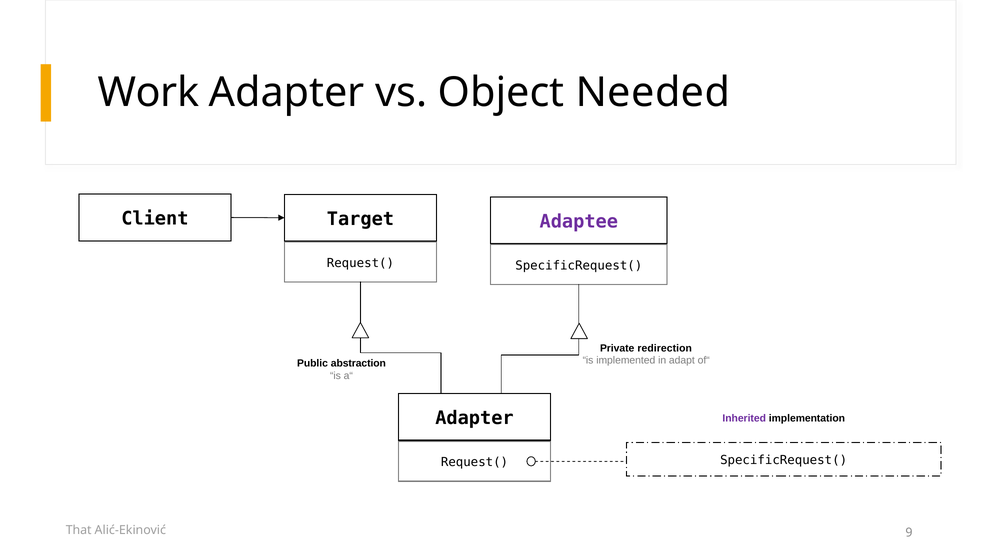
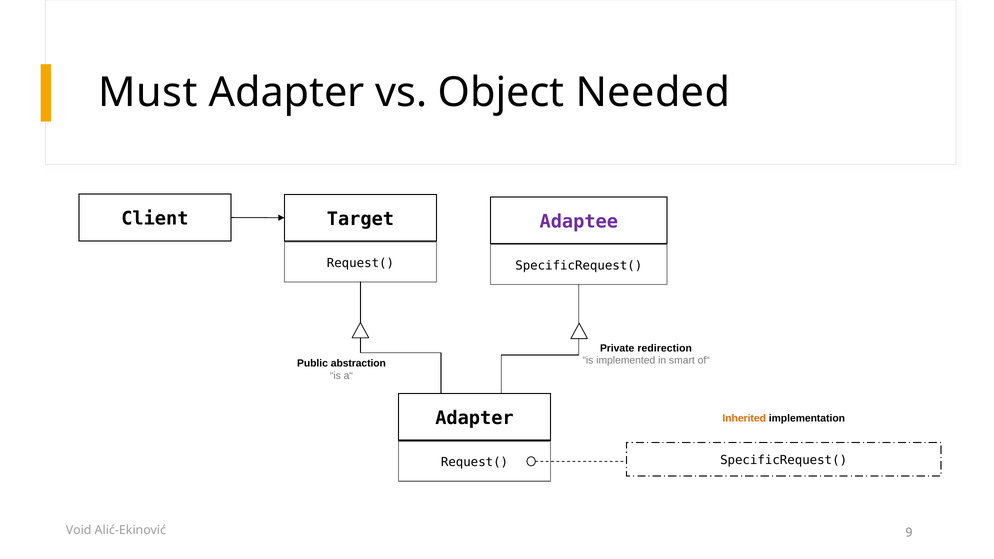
Work: Work -> Must
adapt: adapt -> smart
Inherited colour: purple -> orange
That: That -> Void
